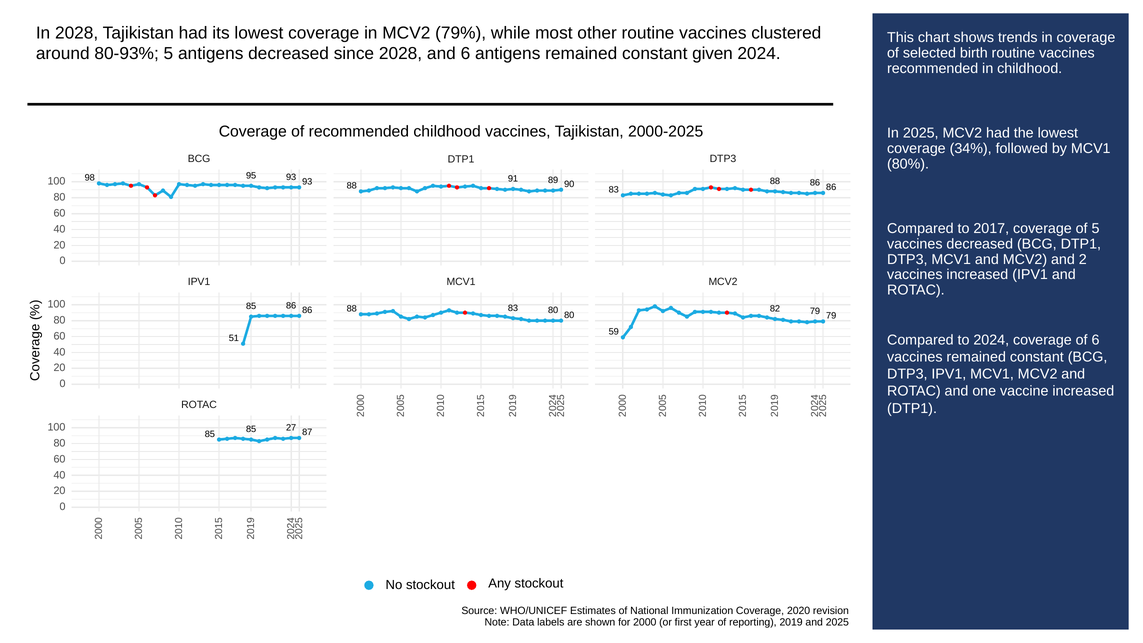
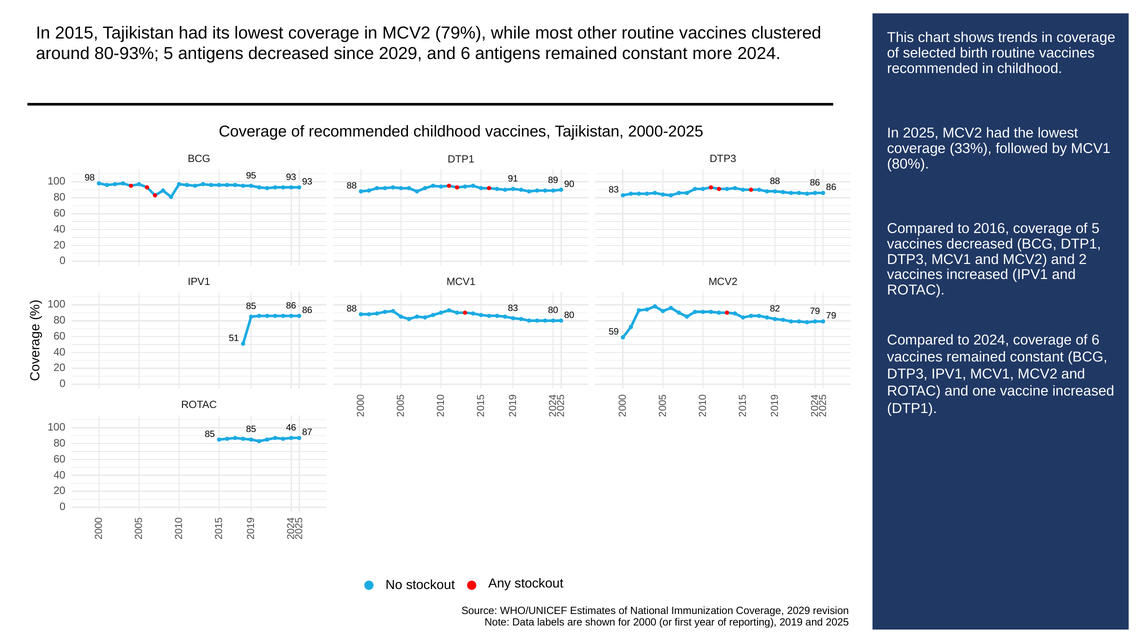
In 2028: 2028 -> 2015
since 2028: 2028 -> 2029
given: given -> more
34%: 34% -> 33%
2017: 2017 -> 2016
27: 27 -> 46
Coverage 2020: 2020 -> 2029
